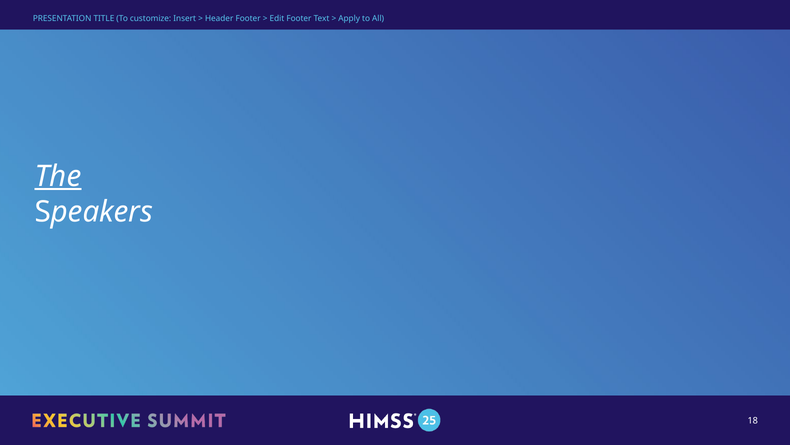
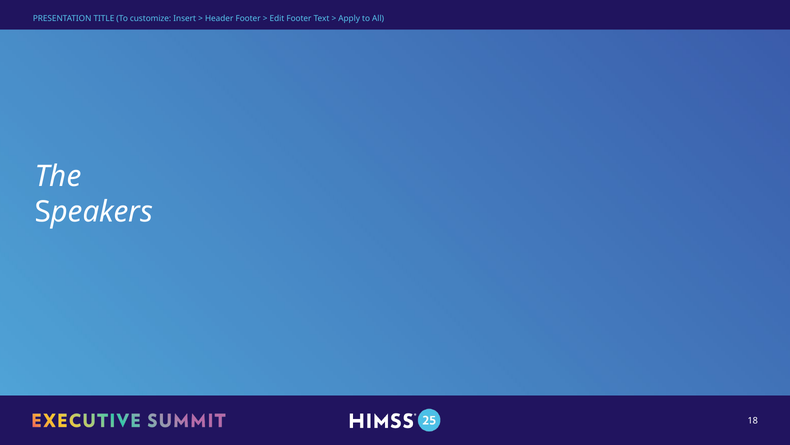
The underline: present -> none
